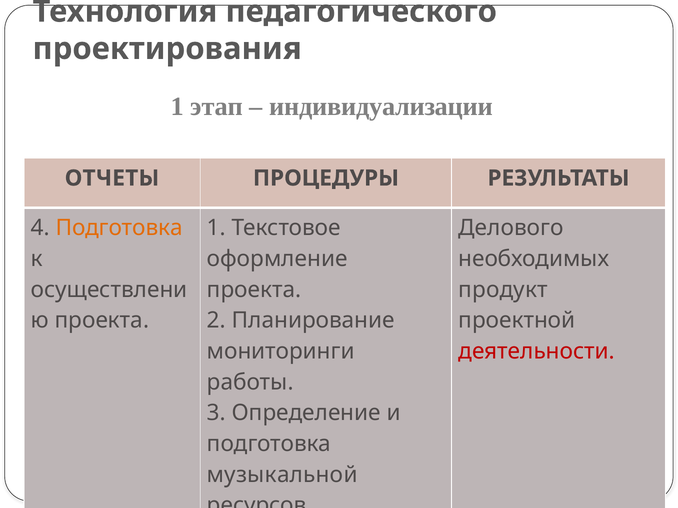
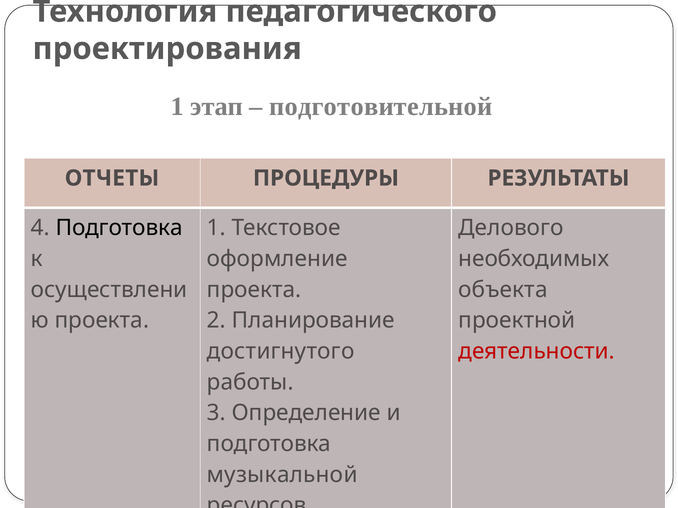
индивидуализации: индивидуализации -> подготовительной
Подготовка at (119, 228) colour: orange -> black
продукт: продукт -> объекта
мониторинги: мониторинги -> достигнутого
